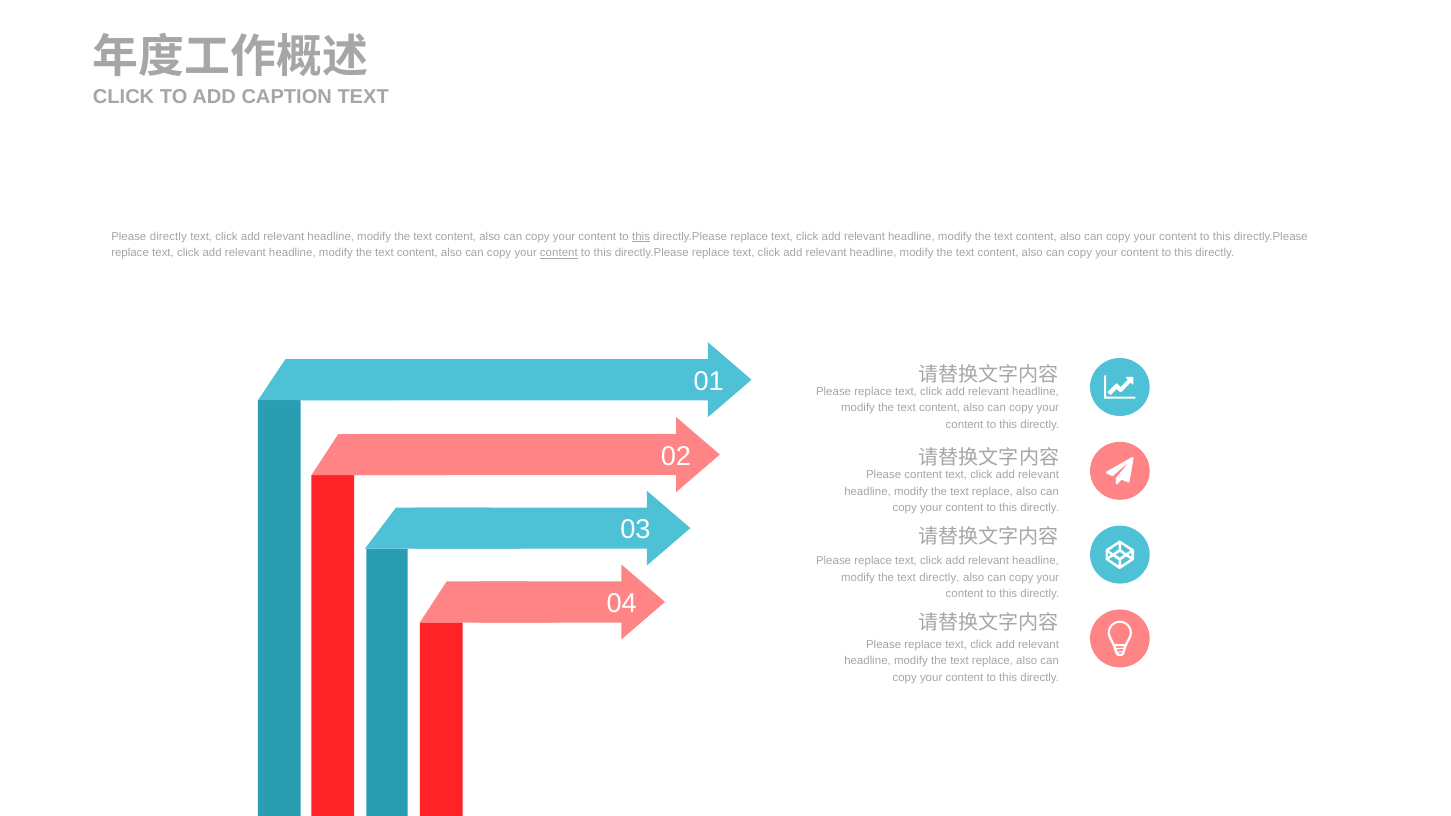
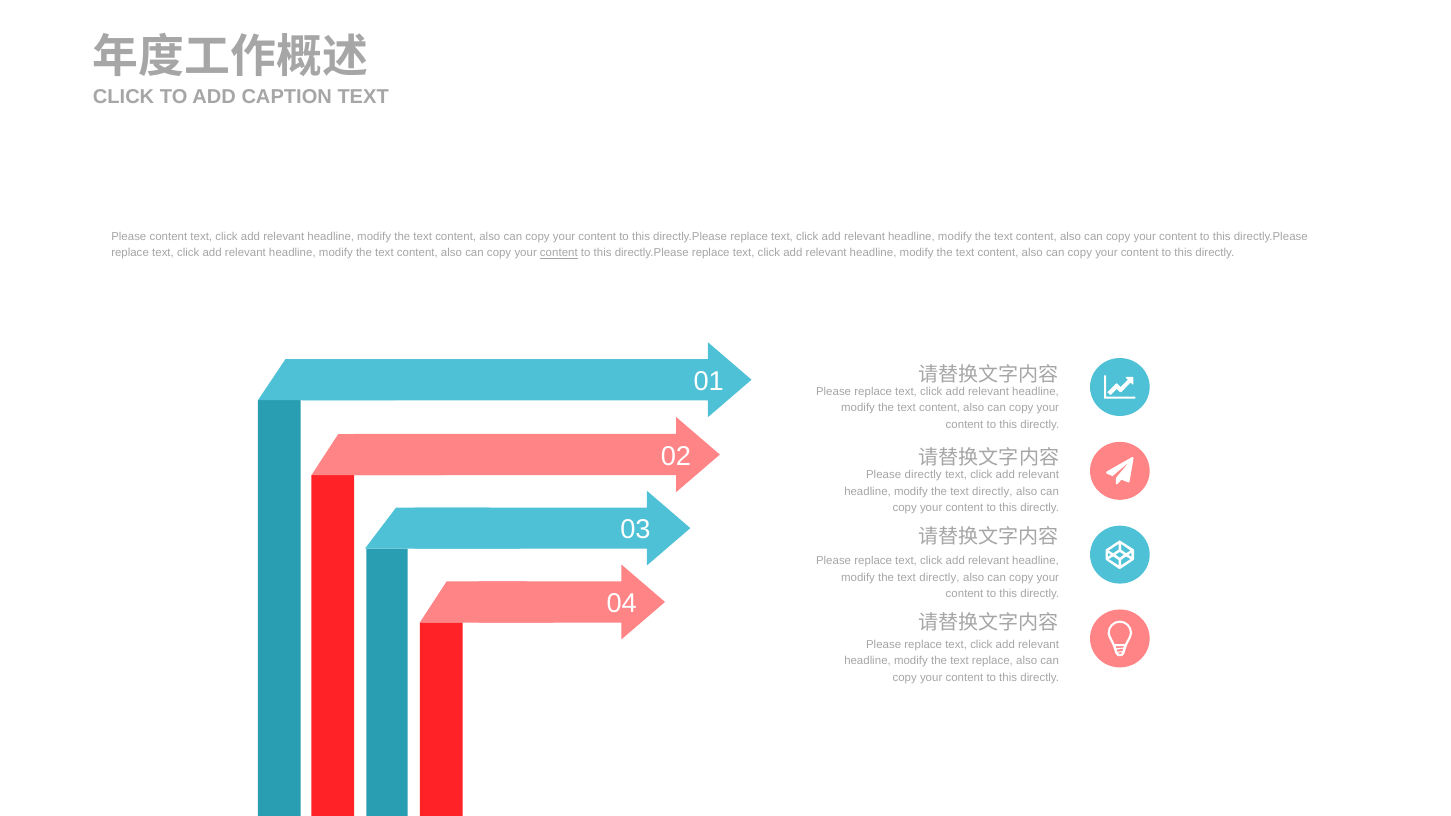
Please directly: directly -> content
this at (641, 237) underline: present -> none
Please content: content -> directly
replace at (992, 492): replace -> directly
